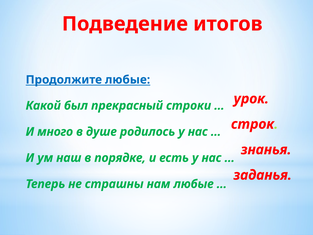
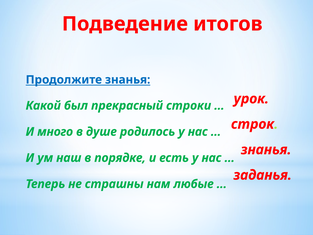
Продолжите любые: любые -> знанья
